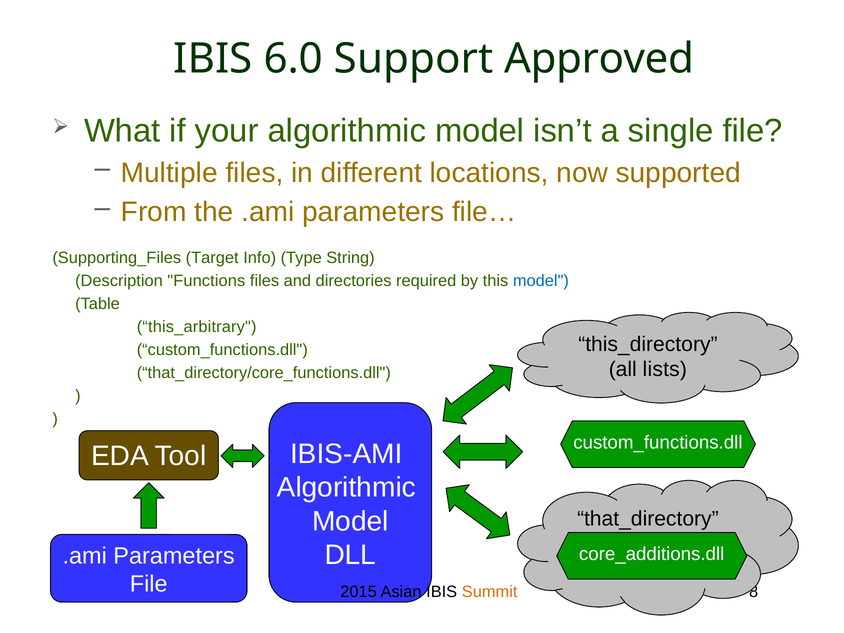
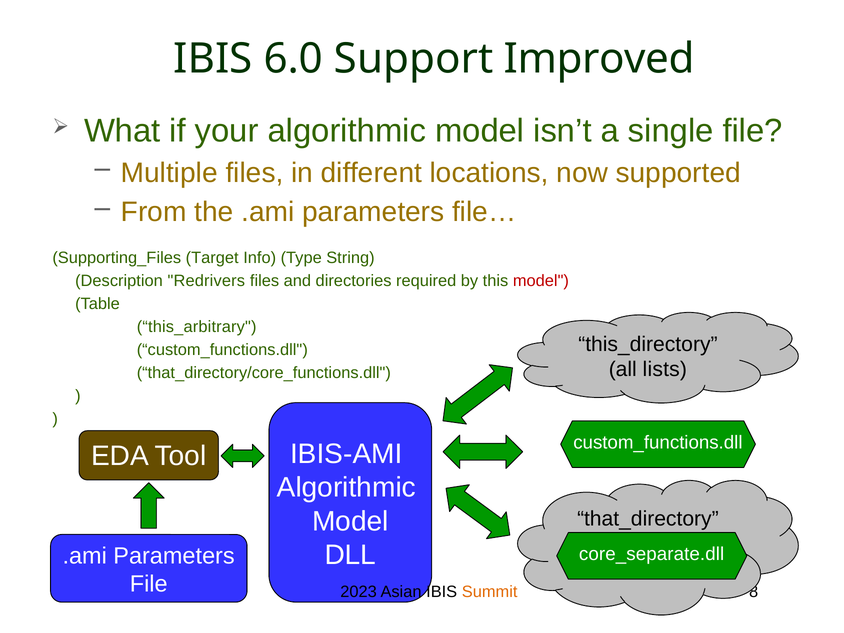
Approved: Approved -> Improved
Functions: Functions -> Redrivers
model at (541, 281) colour: blue -> red
core_additions.dll: core_additions.dll -> core_separate.dll
2015: 2015 -> 2023
